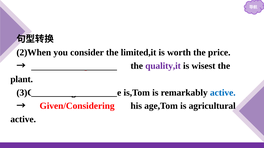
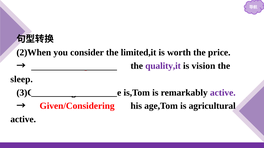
wisest: wisest -> vision
plant: plant -> sleep
active at (223, 93) colour: blue -> purple
